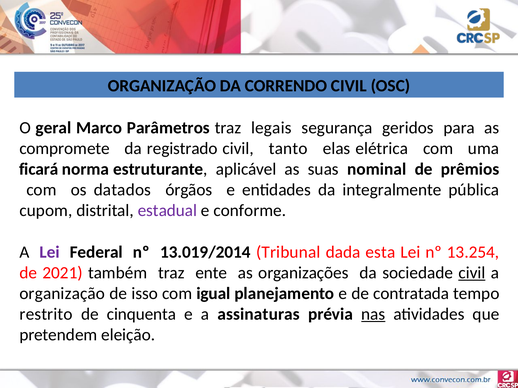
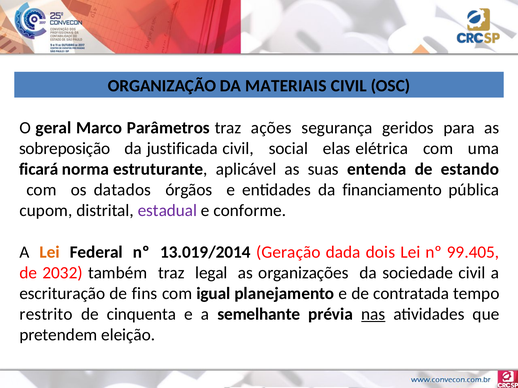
CORRENDO: CORRENDO -> MATERIAIS
legais: legais -> ações
compromete: compromete -> sobreposição
registrado: registrado -> justificada
tanto: tanto -> social
nominal: nominal -> entenda
prêmios: prêmios -> estando
integralmente: integralmente -> financiamento
Lei at (50, 252) colour: purple -> orange
Tribunal: Tribunal -> Geração
esta: esta -> dois
13.254: 13.254 -> 99.405
2021: 2021 -> 2032
ente: ente -> legal
civil at (472, 273) underline: present -> none
organização at (62, 294): organização -> escrituração
isso: isso -> fins
assinaturas: assinaturas -> semelhante
